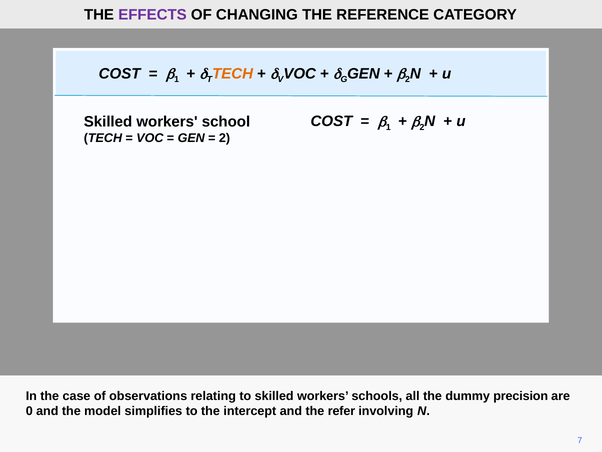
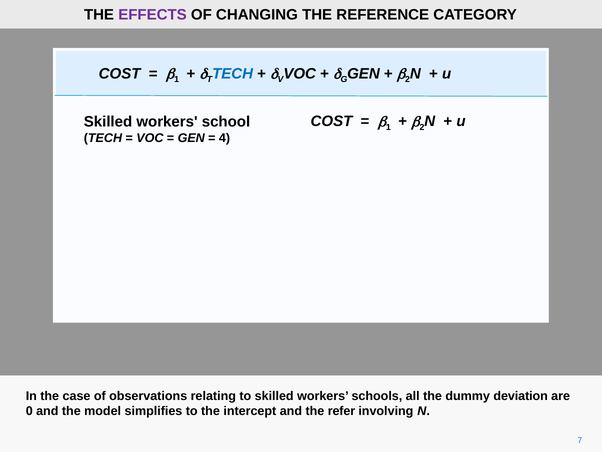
TECH at (233, 74) colour: orange -> blue
2 at (225, 138): 2 -> 4
precision: precision -> deviation
